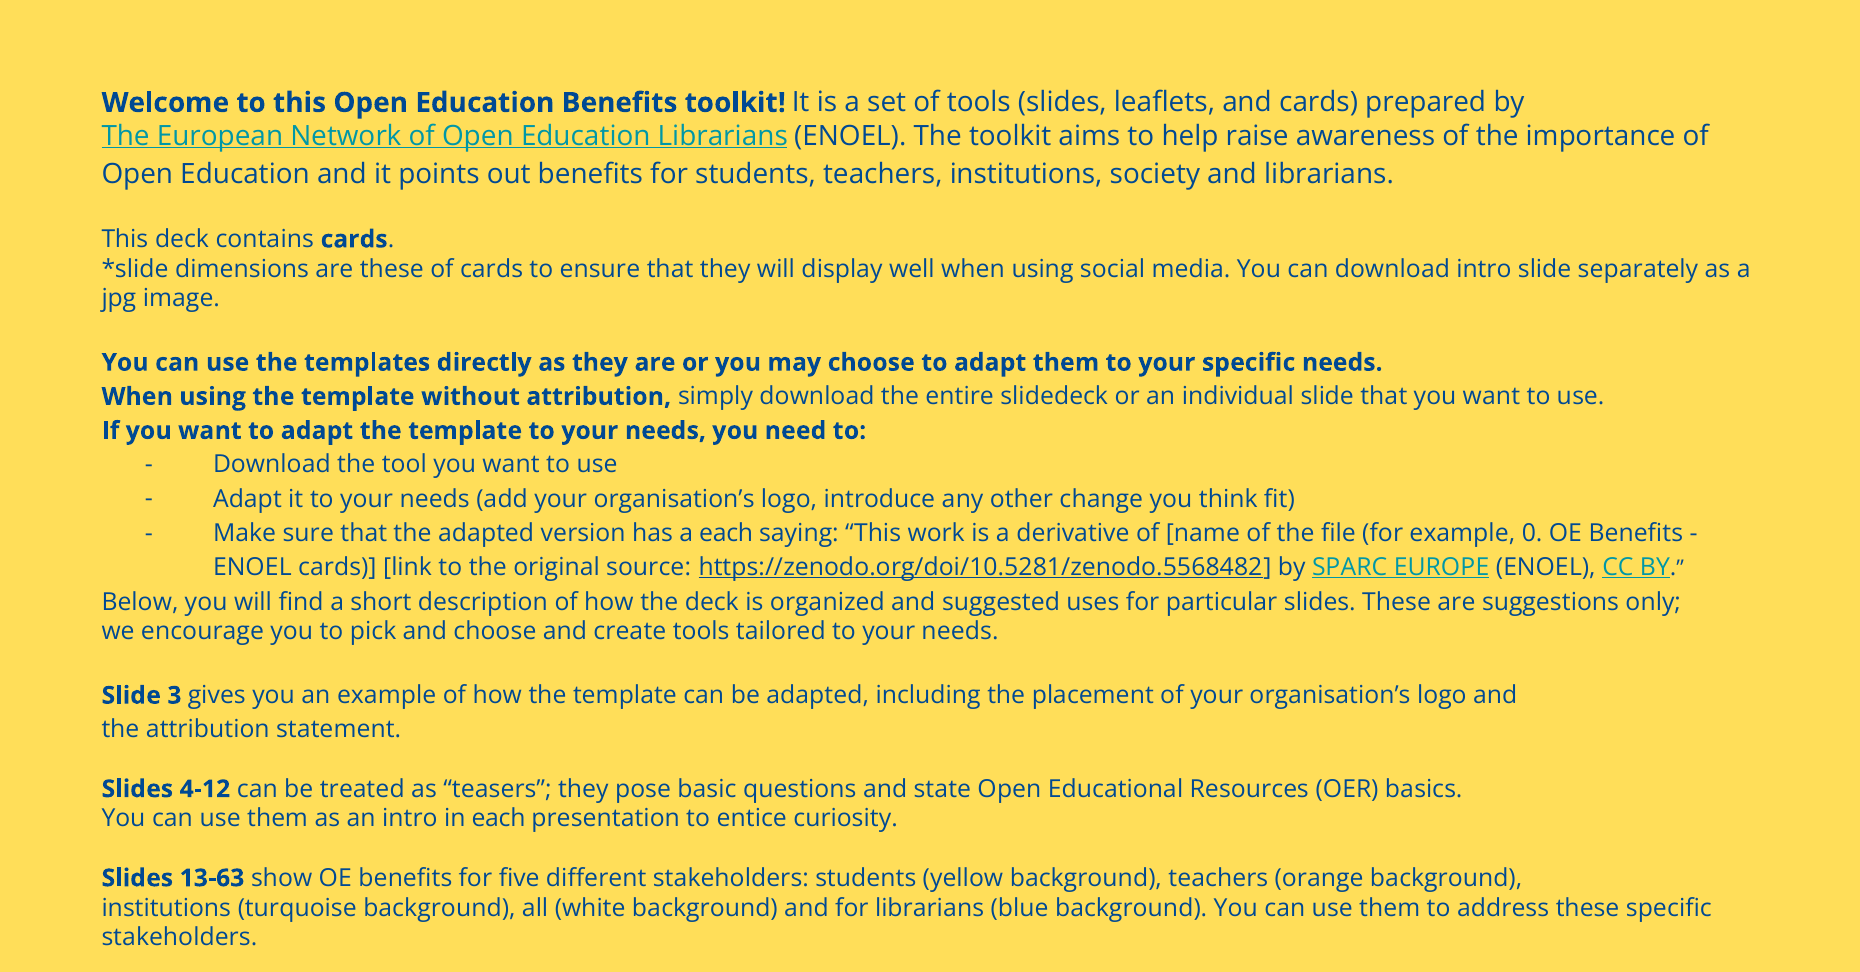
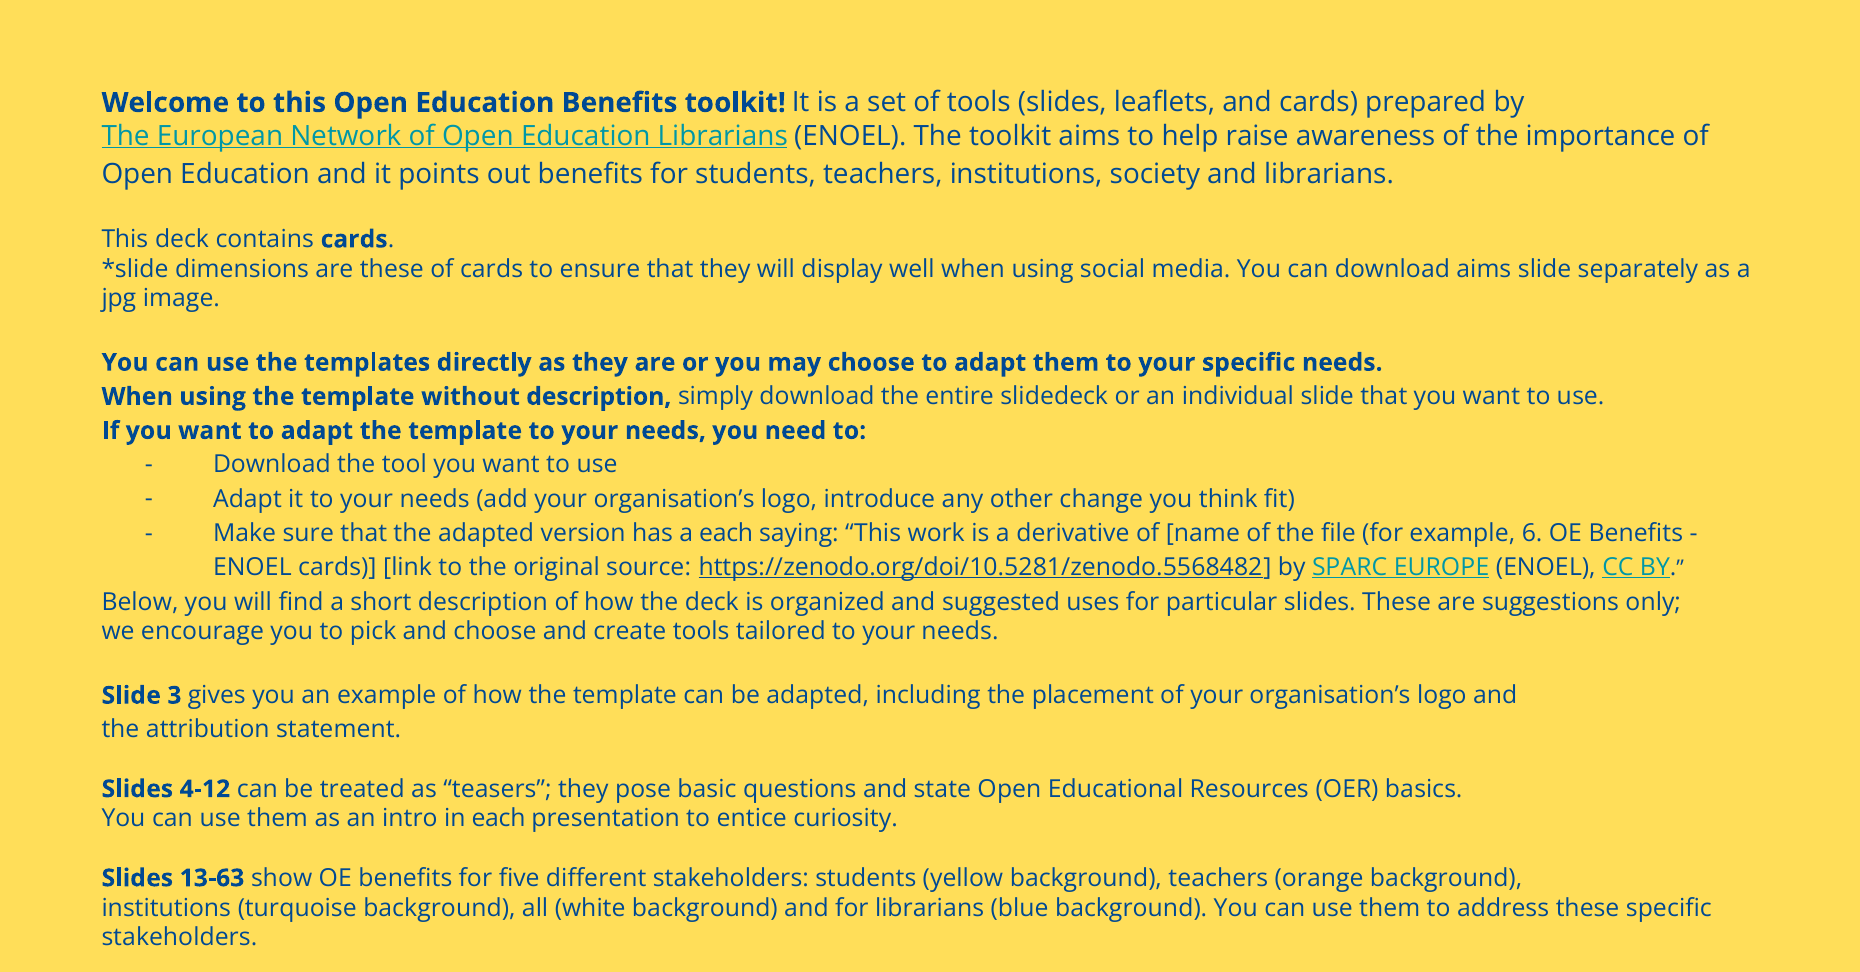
download intro: intro -> aims
without attribution: attribution -> description
0: 0 -> 6
